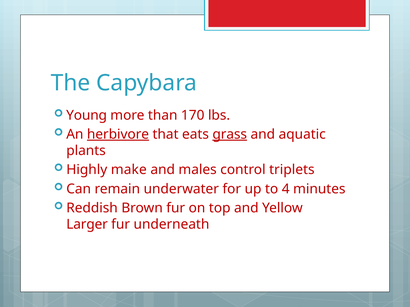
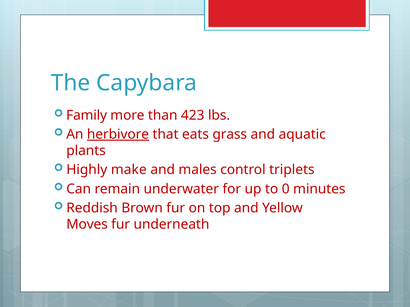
Young: Young -> Family
170: 170 -> 423
grass underline: present -> none
4: 4 -> 0
Larger: Larger -> Moves
